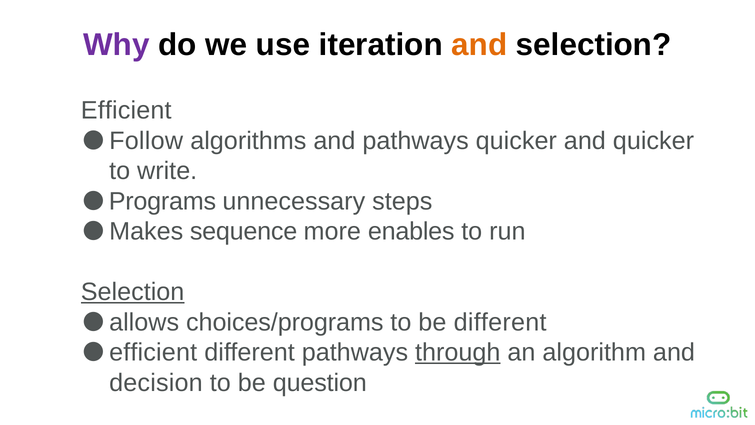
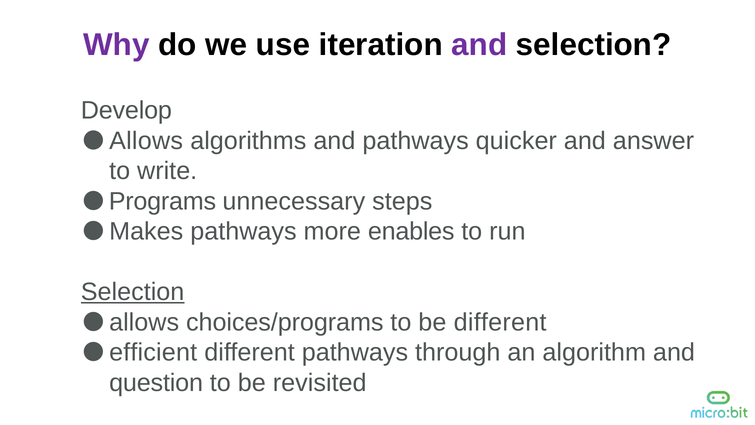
and at (479, 45) colour: orange -> purple
Efficient at (126, 111): Efficient -> Develop
Follow at (146, 141): Follow -> Allows
and quicker: quicker -> answer
Makes sequence: sequence -> pathways
through underline: present -> none
decision: decision -> question
question: question -> revisited
